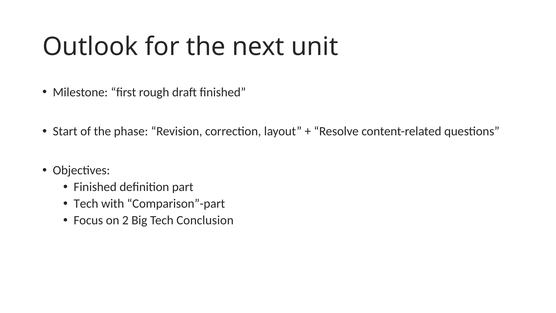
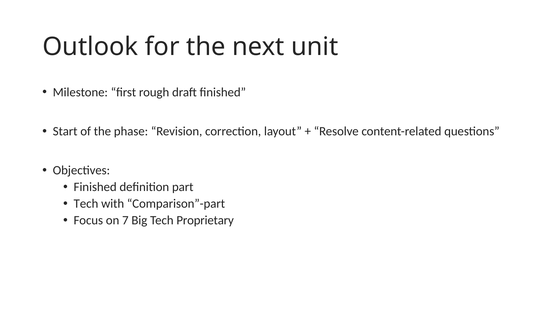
2: 2 -> 7
Conclusion: Conclusion -> Proprietary
